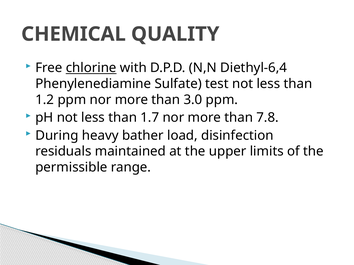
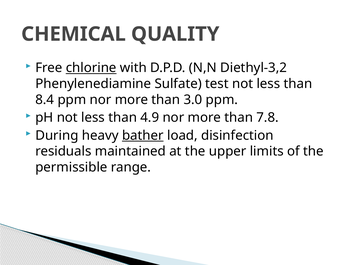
Diethyl-6,4: Diethyl-6,4 -> Diethyl-3,2
1.2: 1.2 -> 8.4
1.7: 1.7 -> 4.9
bather underline: none -> present
